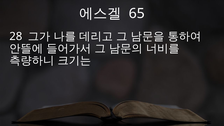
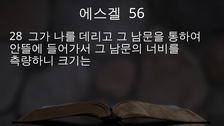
65: 65 -> 56
